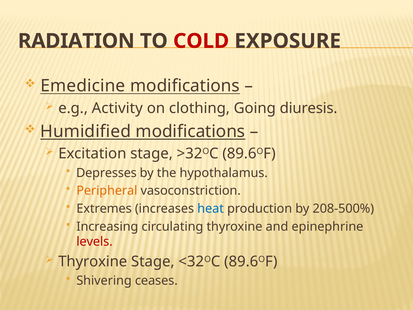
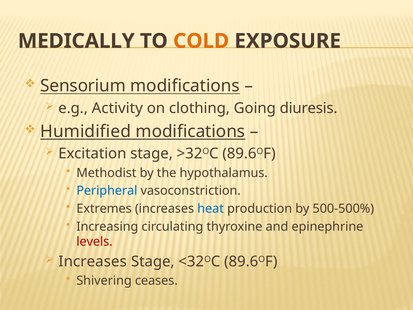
RADIATION: RADIATION -> MEDICALLY
COLD colour: red -> orange
Emedicine: Emedicine -> Sensorium
Depresses: Depresses -> Methodist
Peripheral colour: orange -> blue
208-500%: 208-500% -> 500-500%
Thyroxine at (93, 261): Thyroxine -> Increases
